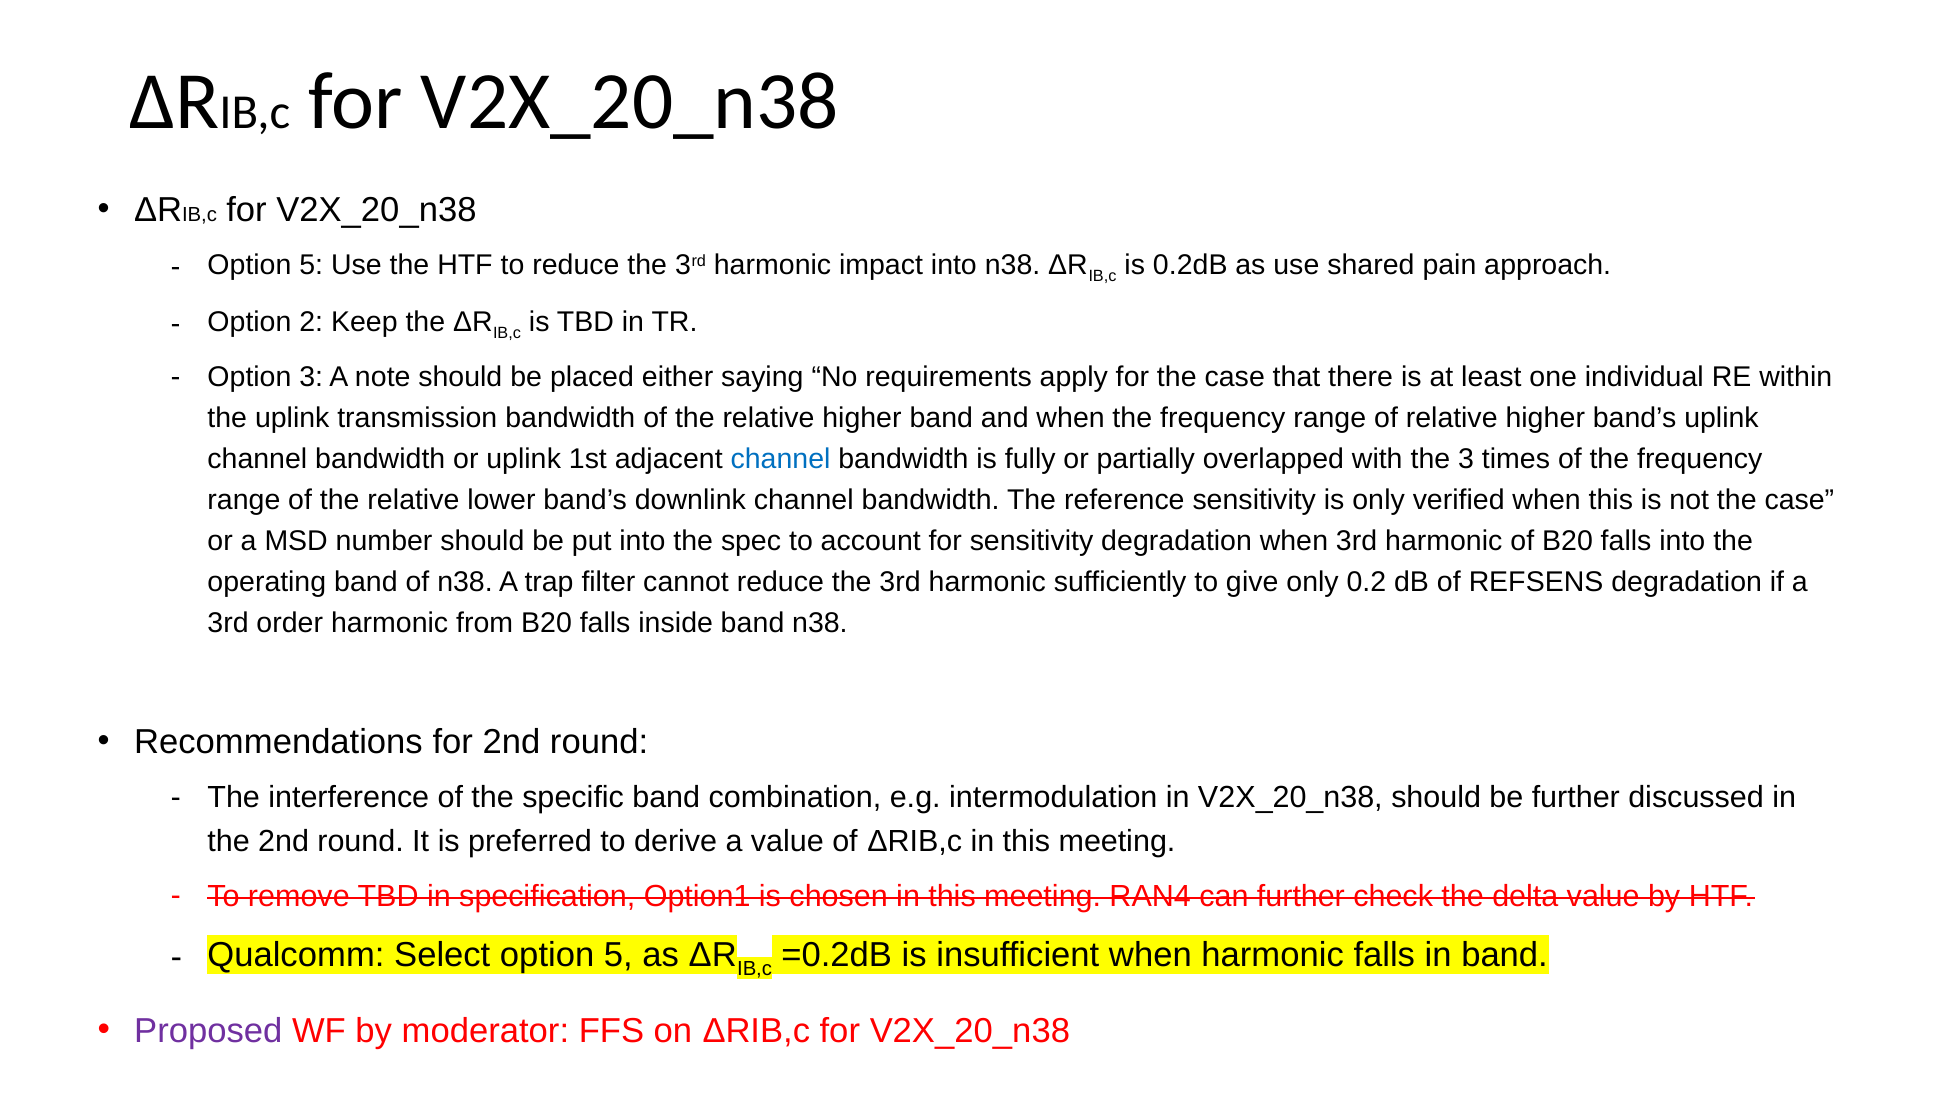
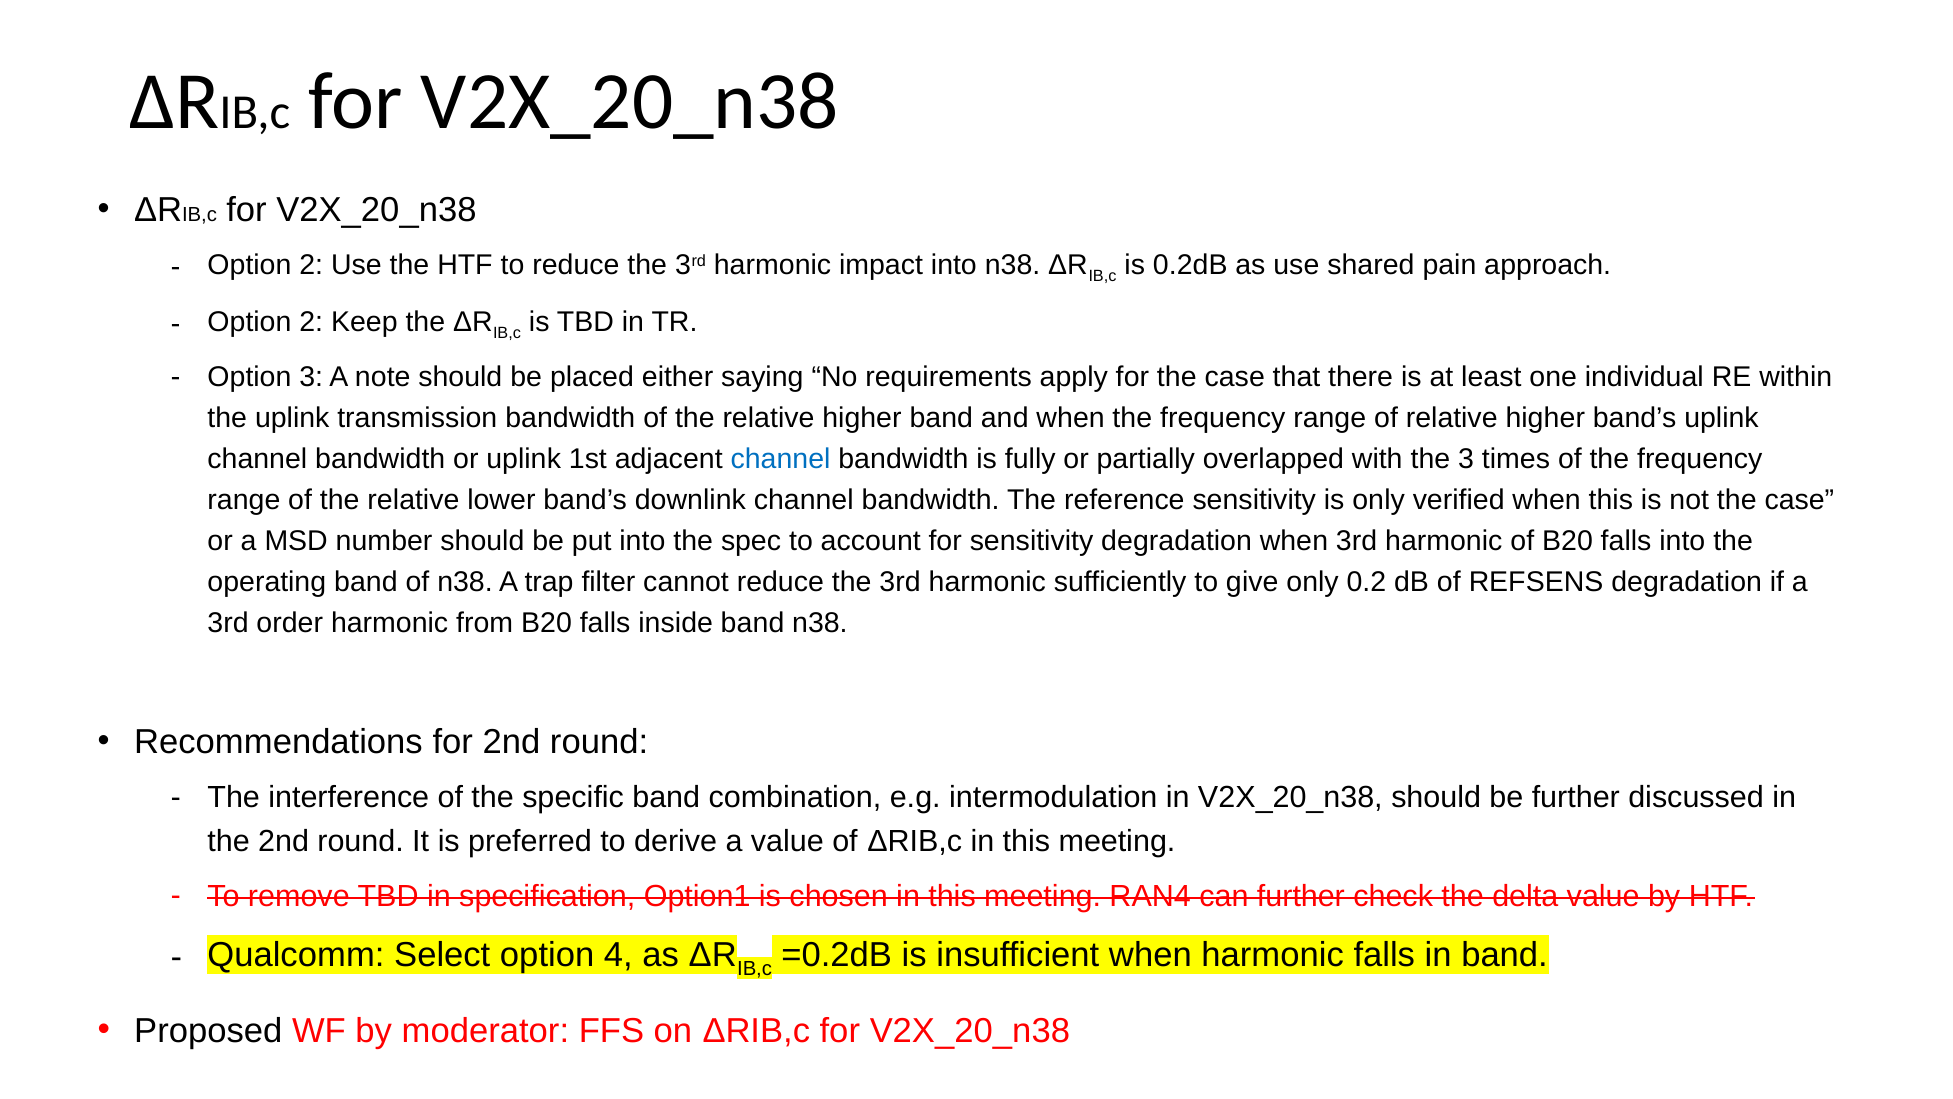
5 at (311, 265): 5 -> 2
Select option 5: 5 -> 4
Proposed colour: purple -> black
